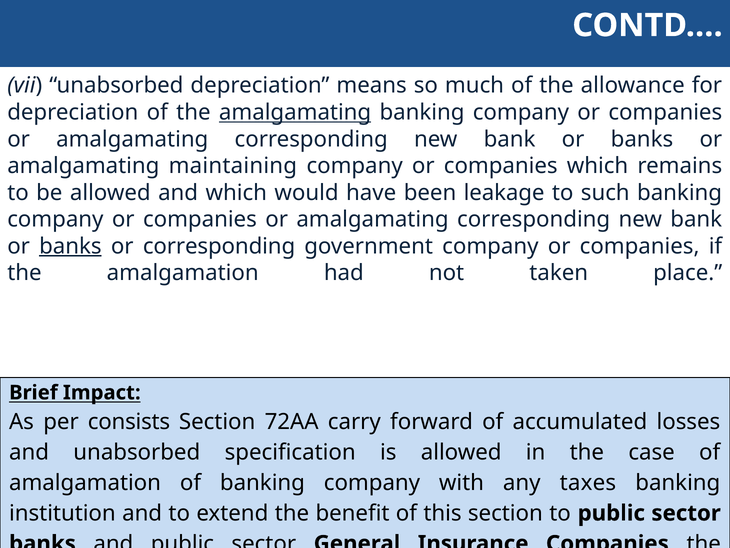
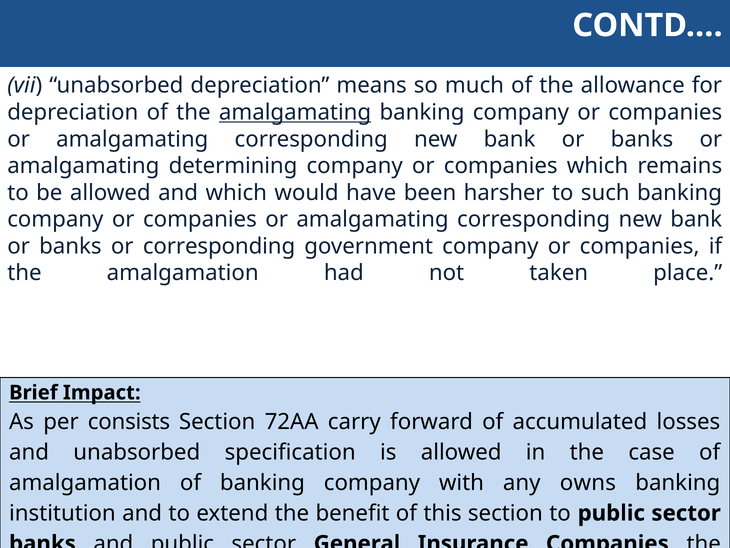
maintaining: maintaining -> determining
leakage: leakage -> harsher
banks at (70, 246) underline: present -> none
taxes: taxes -> owns
